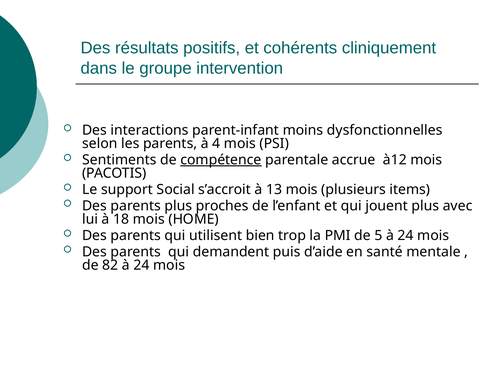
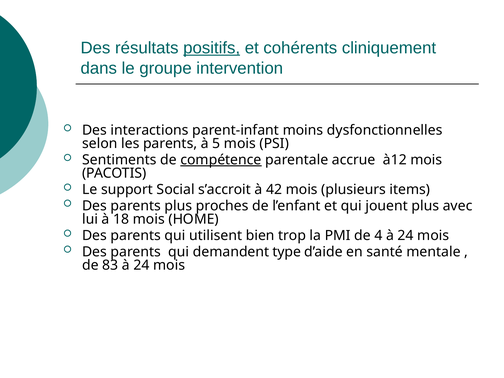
positifs underline: none -> present
4: 4 -> 5
13: 13 -> 42
5: 5 -> 4
puis: puis -> type
82: 82 -> 83
